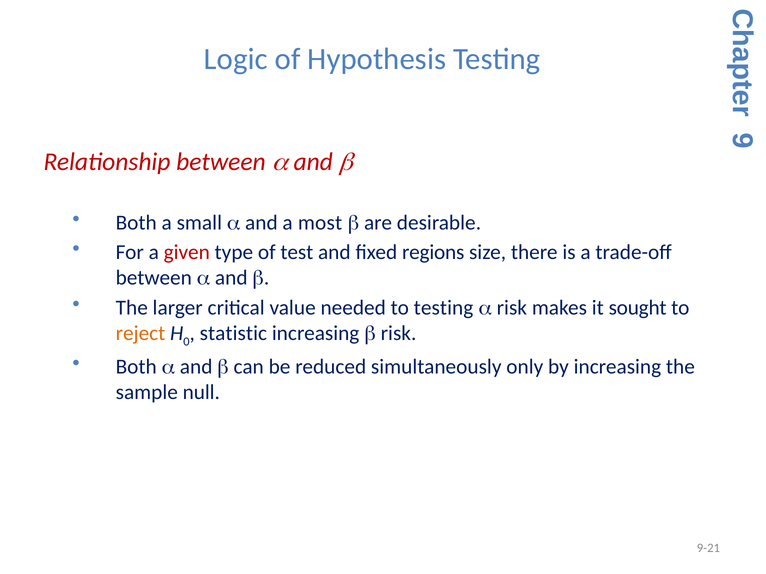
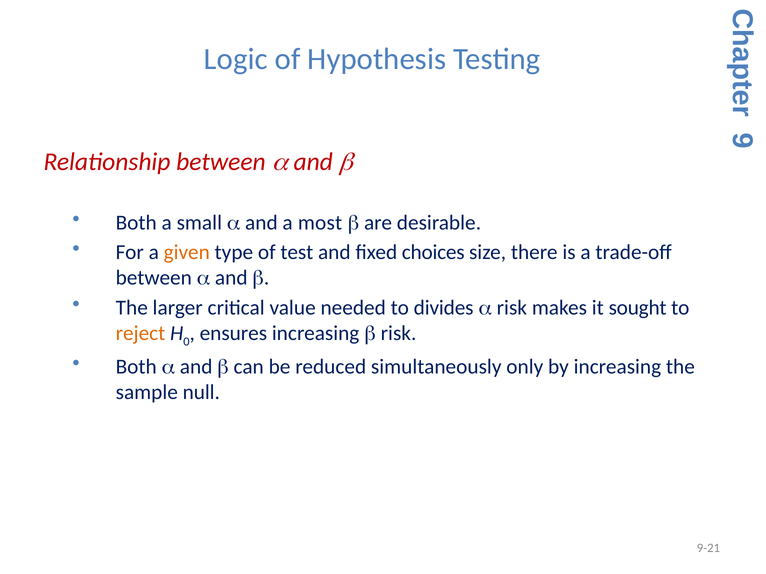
given colour: red -> orange
regions: regions -> choices
to testing: testing -> divides
statistic: statistic -> ensures
